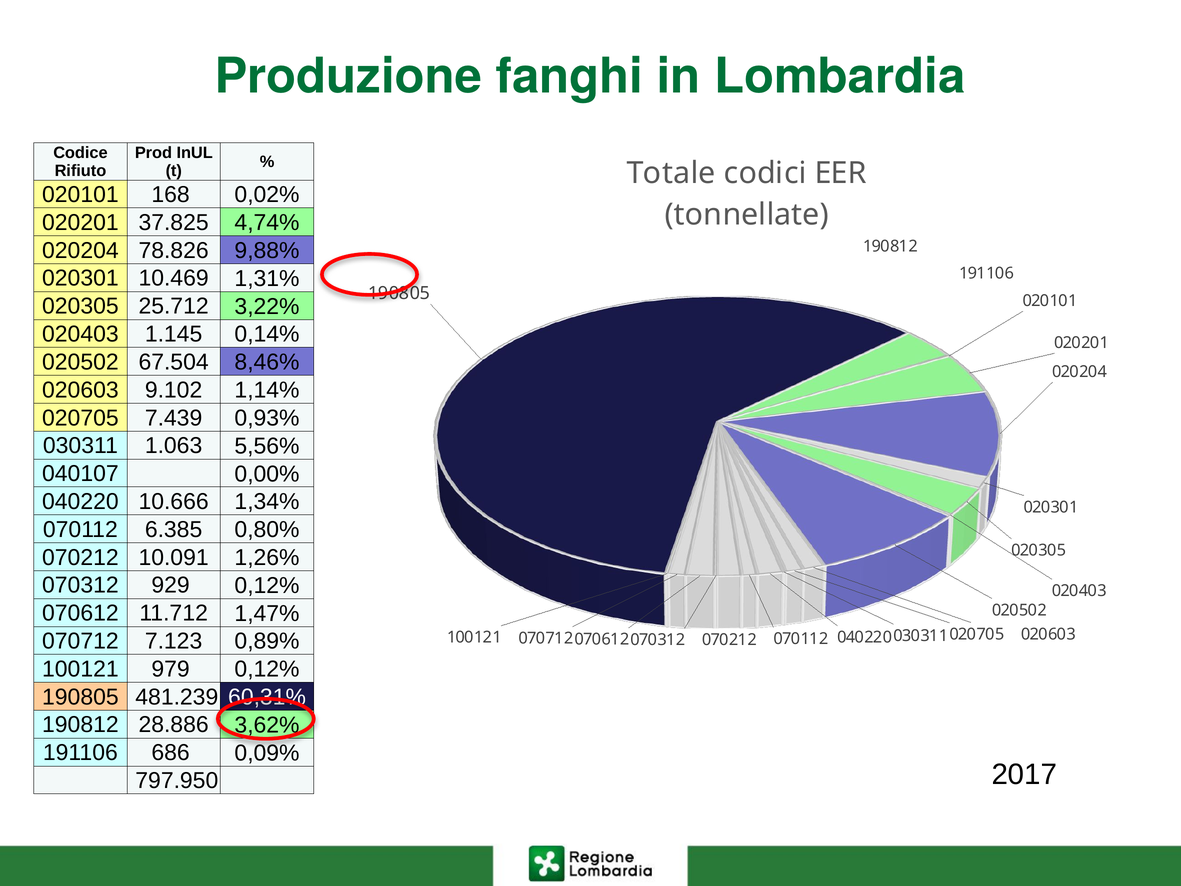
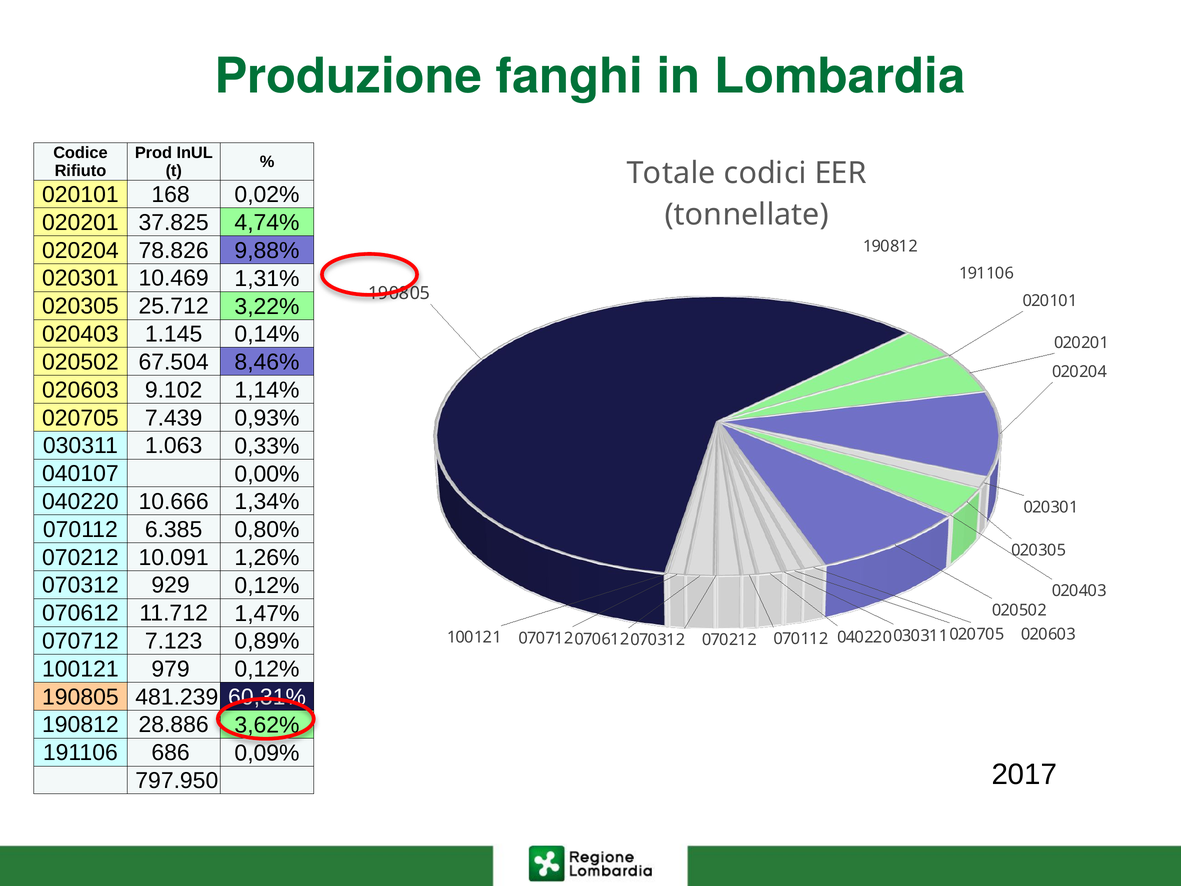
5,56%: 5,56% -> 0,33%
